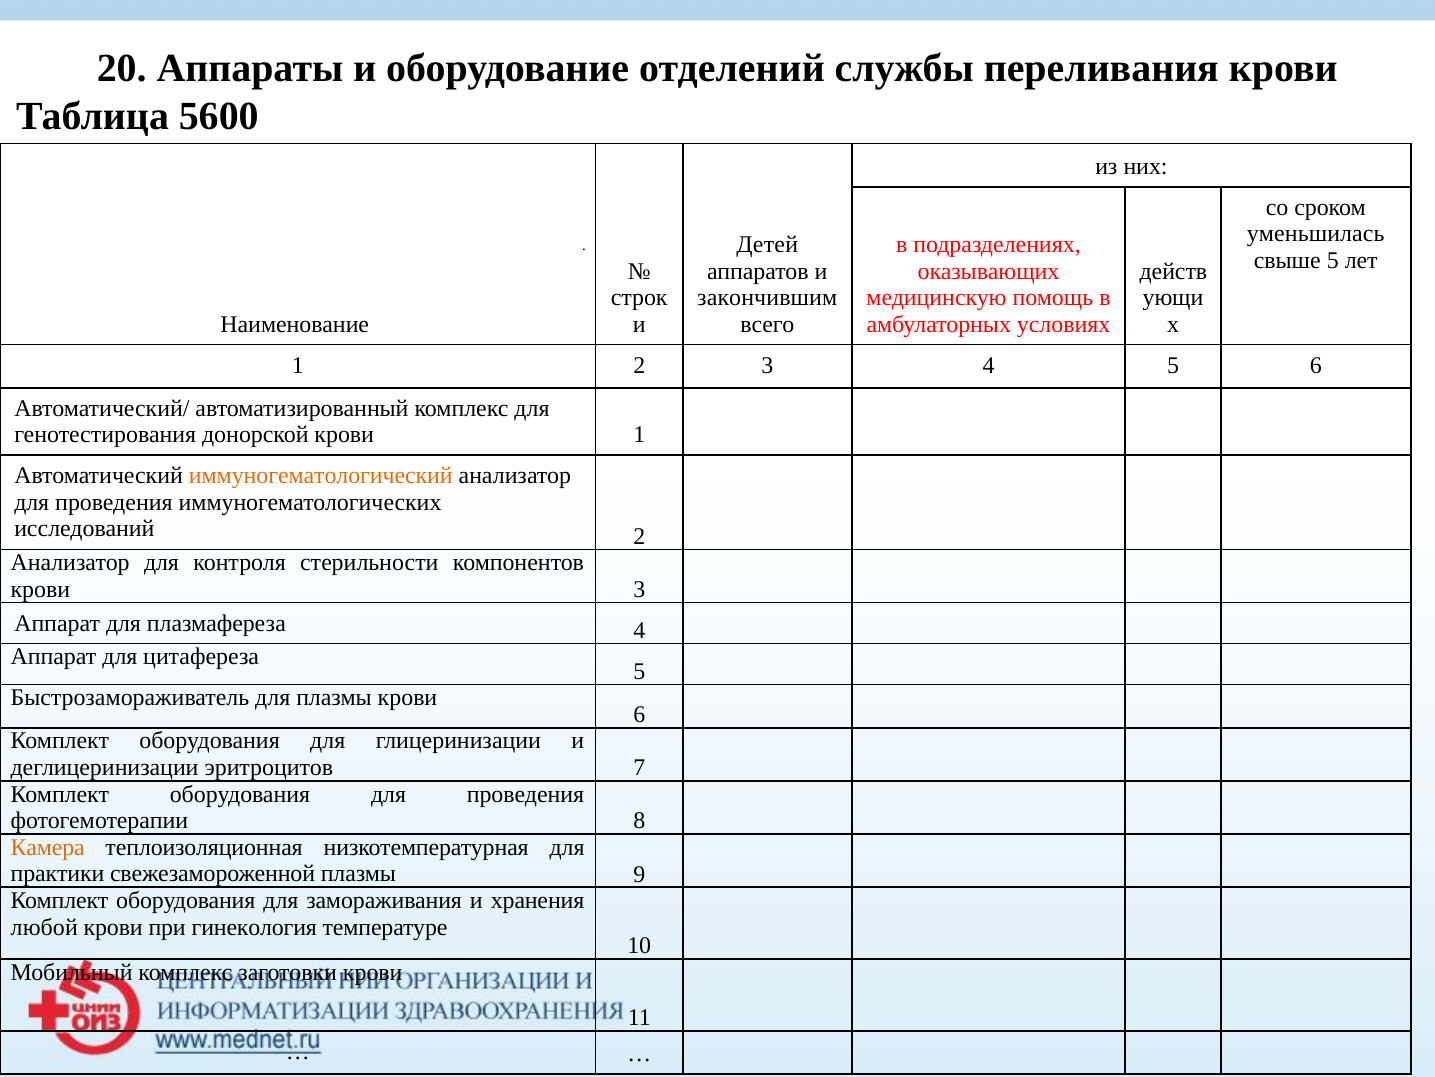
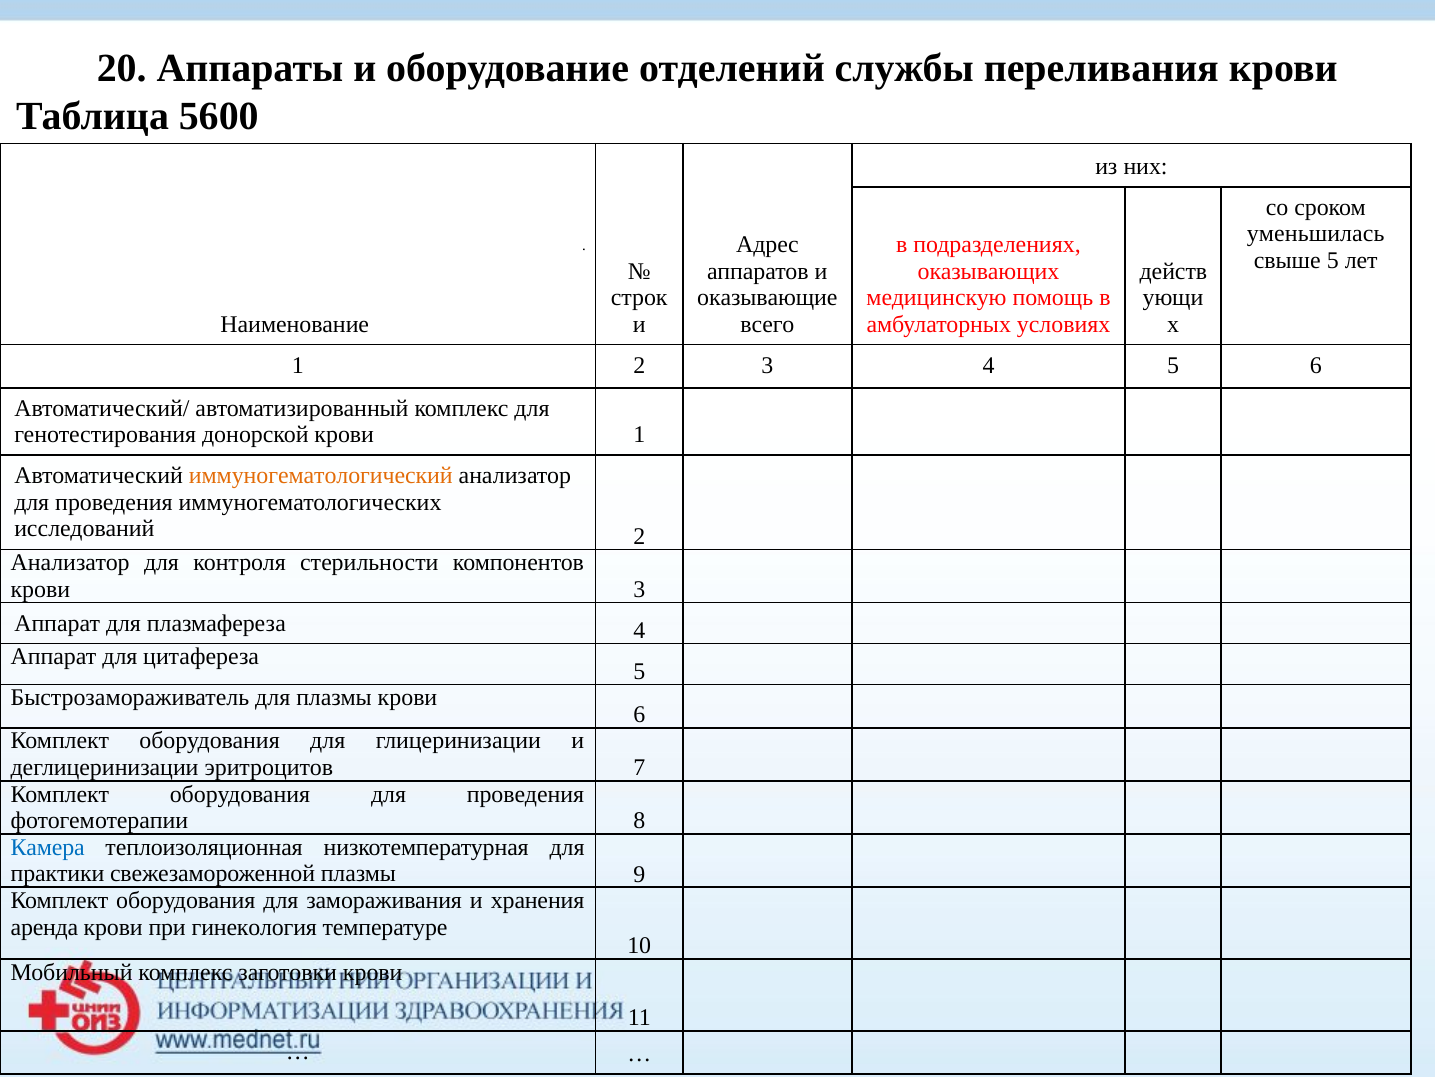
Детей: Детей -> Адрес
закончившим: закончившим -> оказывающие
Камера colour: orange -> blue
любой: любой -> аренда
